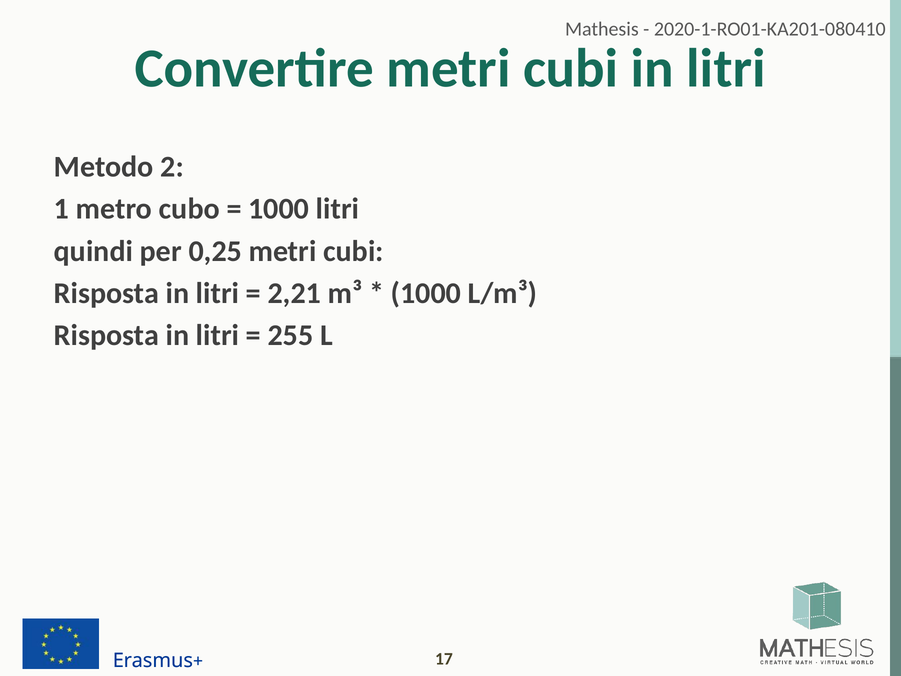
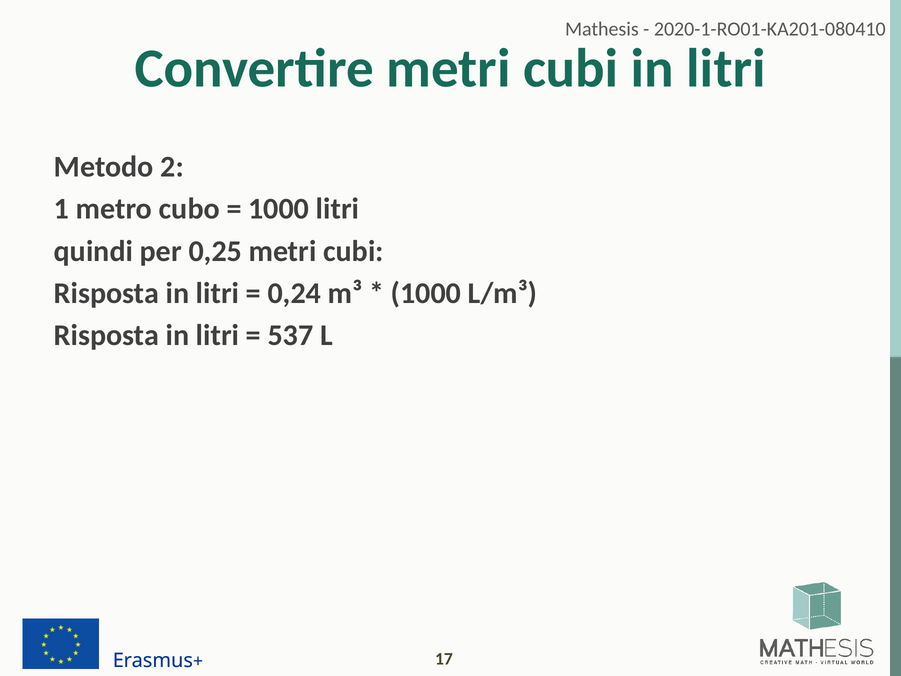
2,21: 2,21 -> 0,24
255: 255 -> 537
